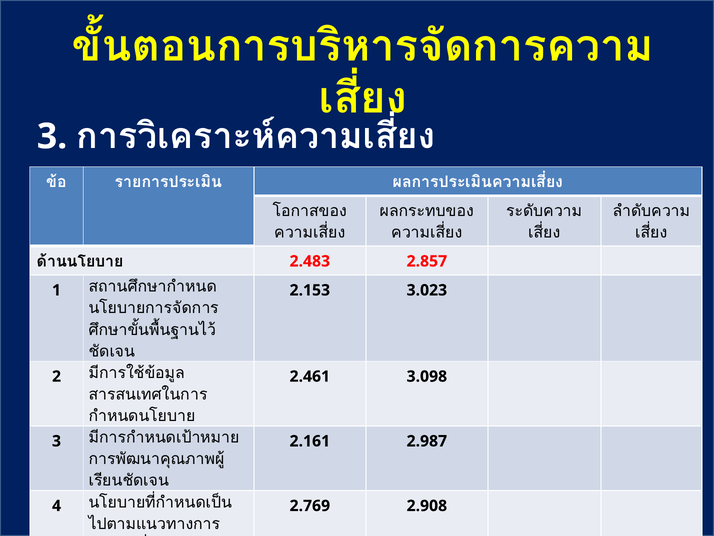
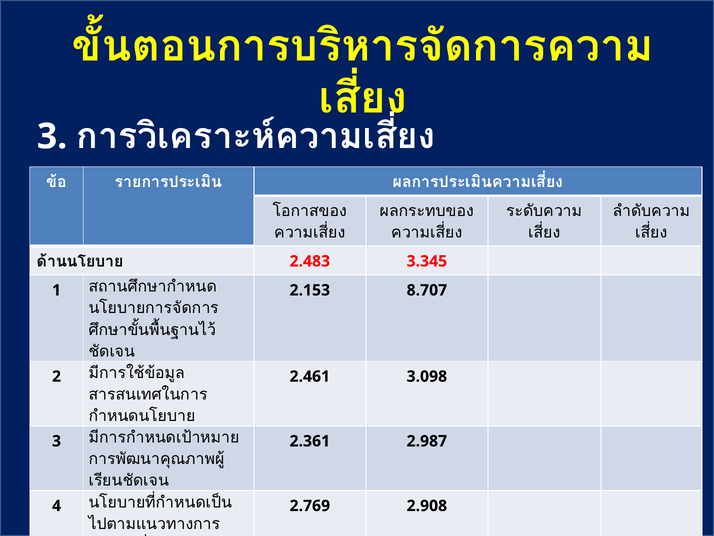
2.857: 2.857 -> 3.345
3.023: 3.023 -> 8.707
2.161: 2.161 -> 2.361
